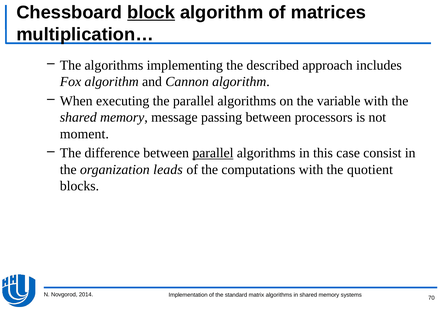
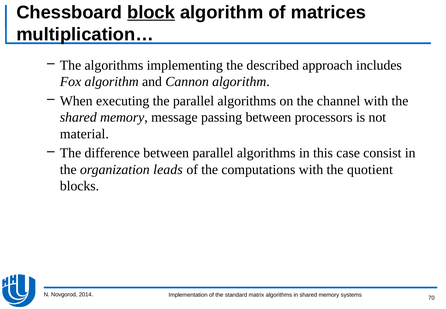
variable: variable -> channel
moment: moment -> material
parallel at (213, 153) underline: present -> none
